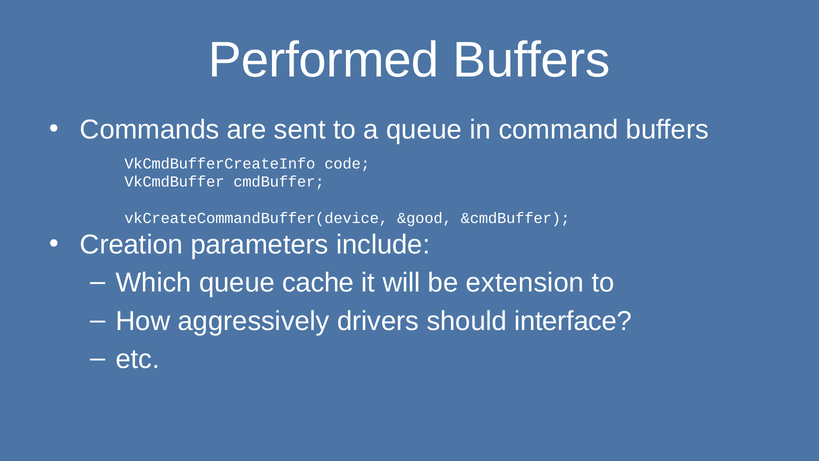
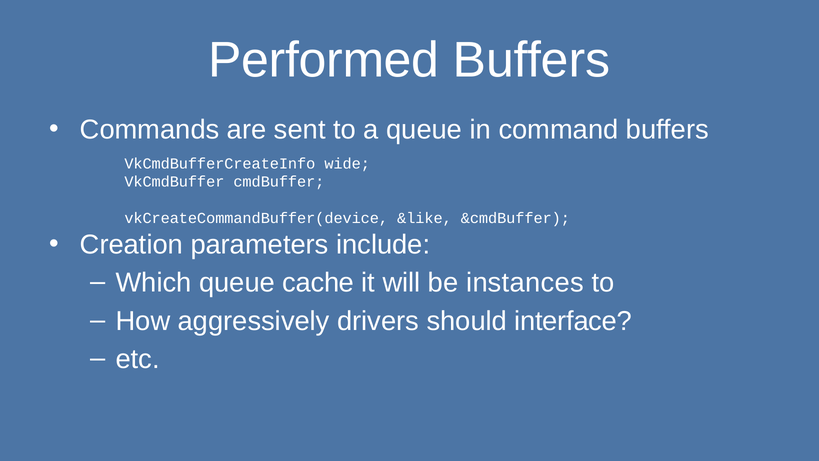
code: code -> wide
&good: &good -> &like
extension: extension -> instances
